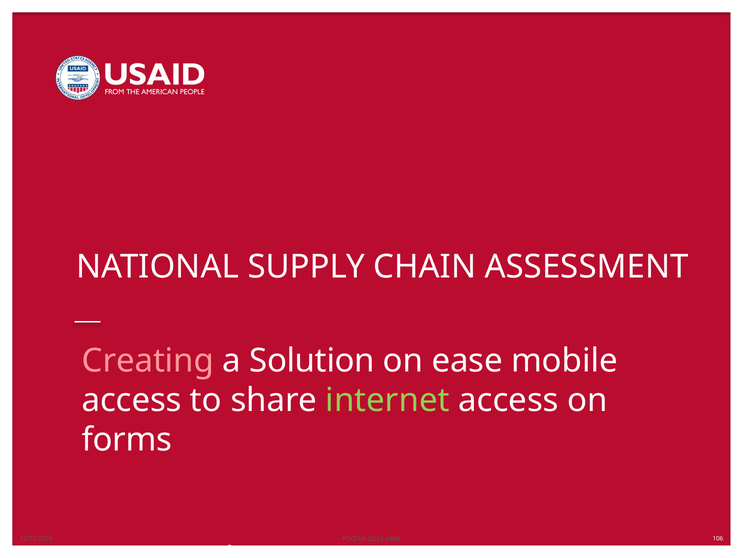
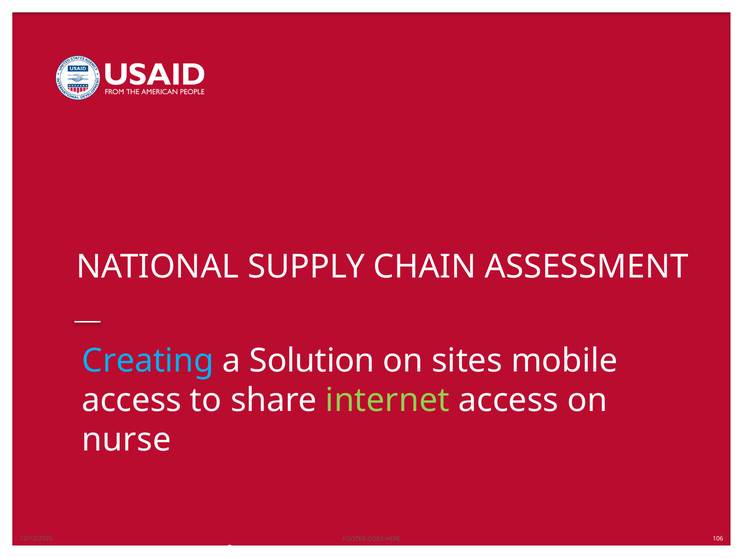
Creating colour: pink -> light blue
ease: ease -> sites
forms: forms -> nurse
